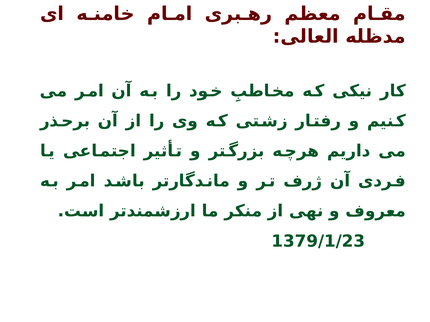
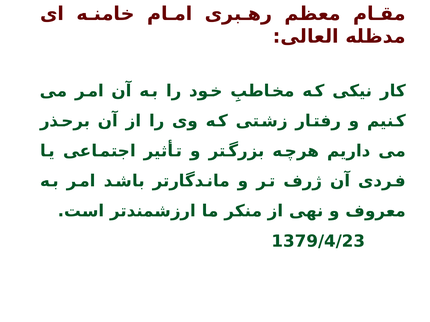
1379/1/23: 1379/1/23 -> 1379/4/23
